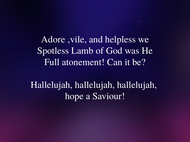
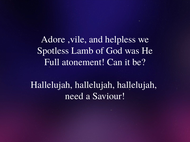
hope: hope -> need
